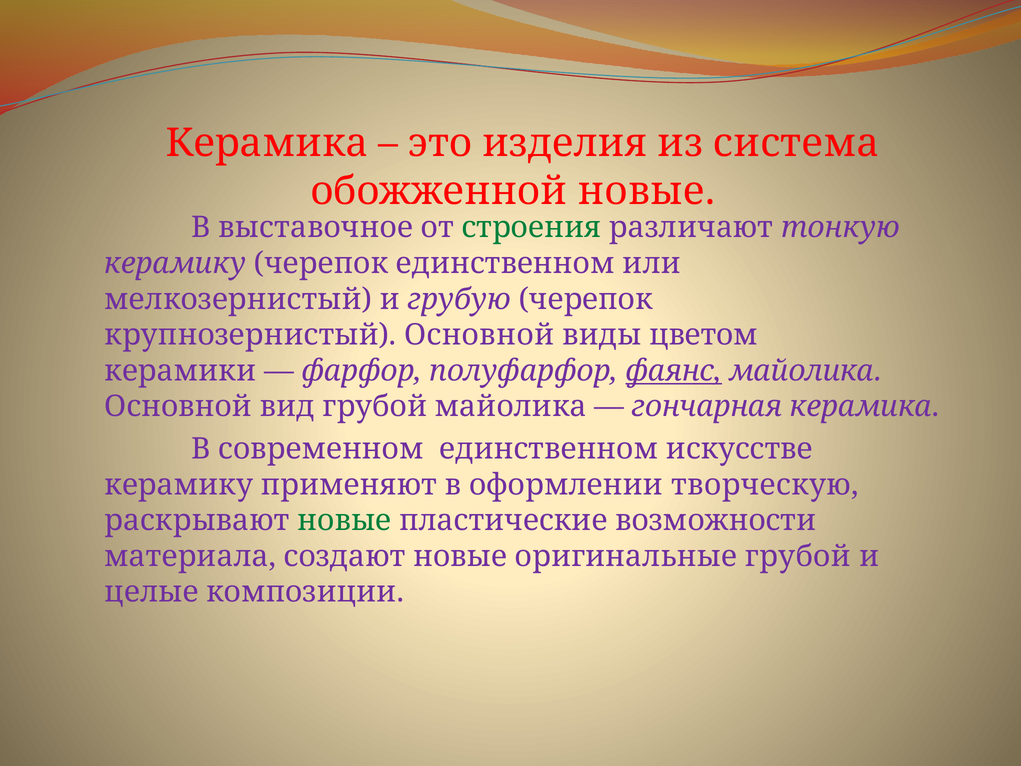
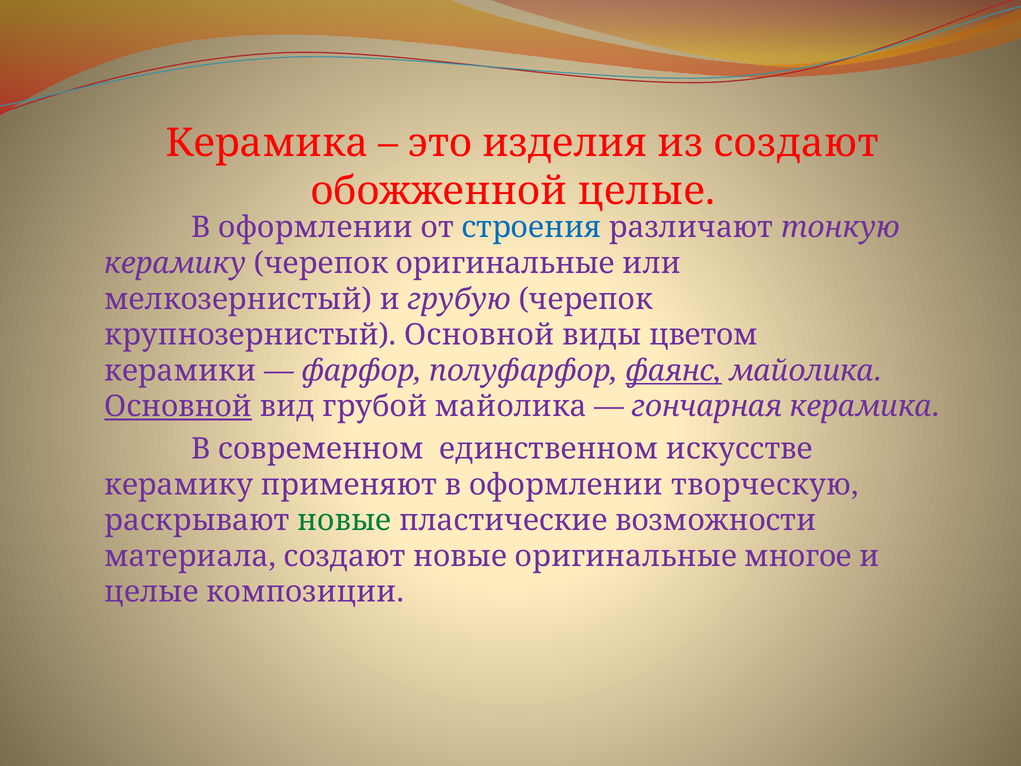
из система: система -> создают
обожженной новые: новые -> целые
выставочное at (316, 227): выставочное -> оформлении
строения colour: green -> blue
черепок единственном: единственном -> оригинальные
Основной at (178, 406) underline: none -> present
оригинальные грубой: грубой -> многое
